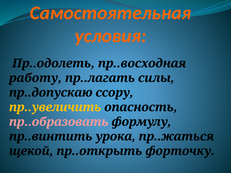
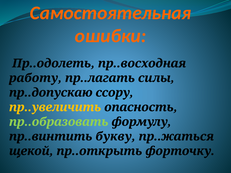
условия: условия -> ошибки
пр..образовать colour: pink -> light green
урока: урока -> букву
